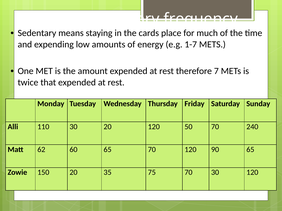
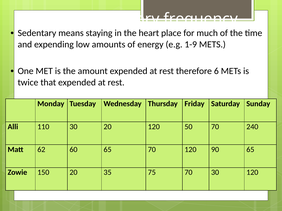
cards: cards -> heart
1-7: 1-7 -> 1-9
7: 7 -> 6
